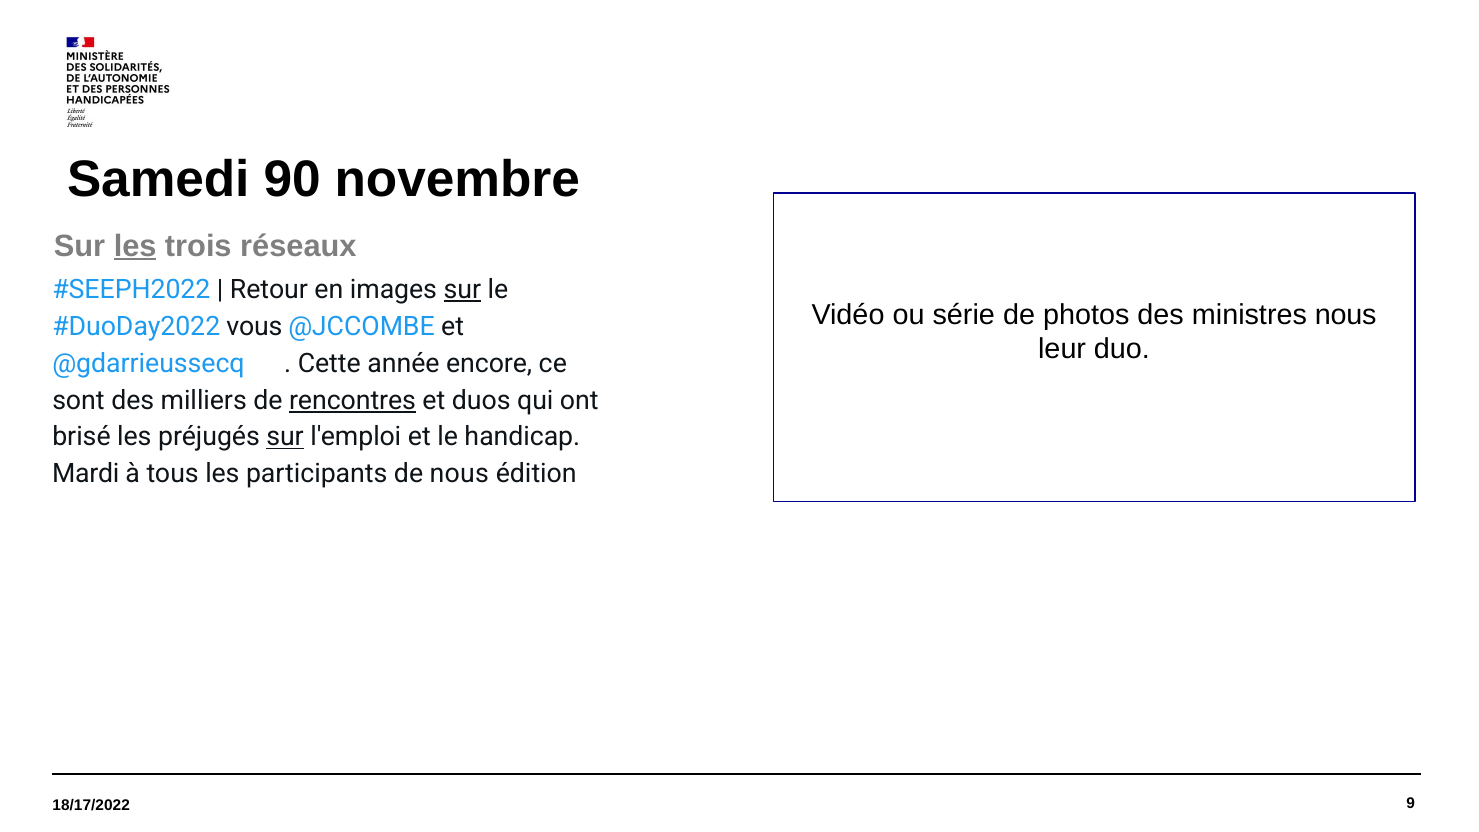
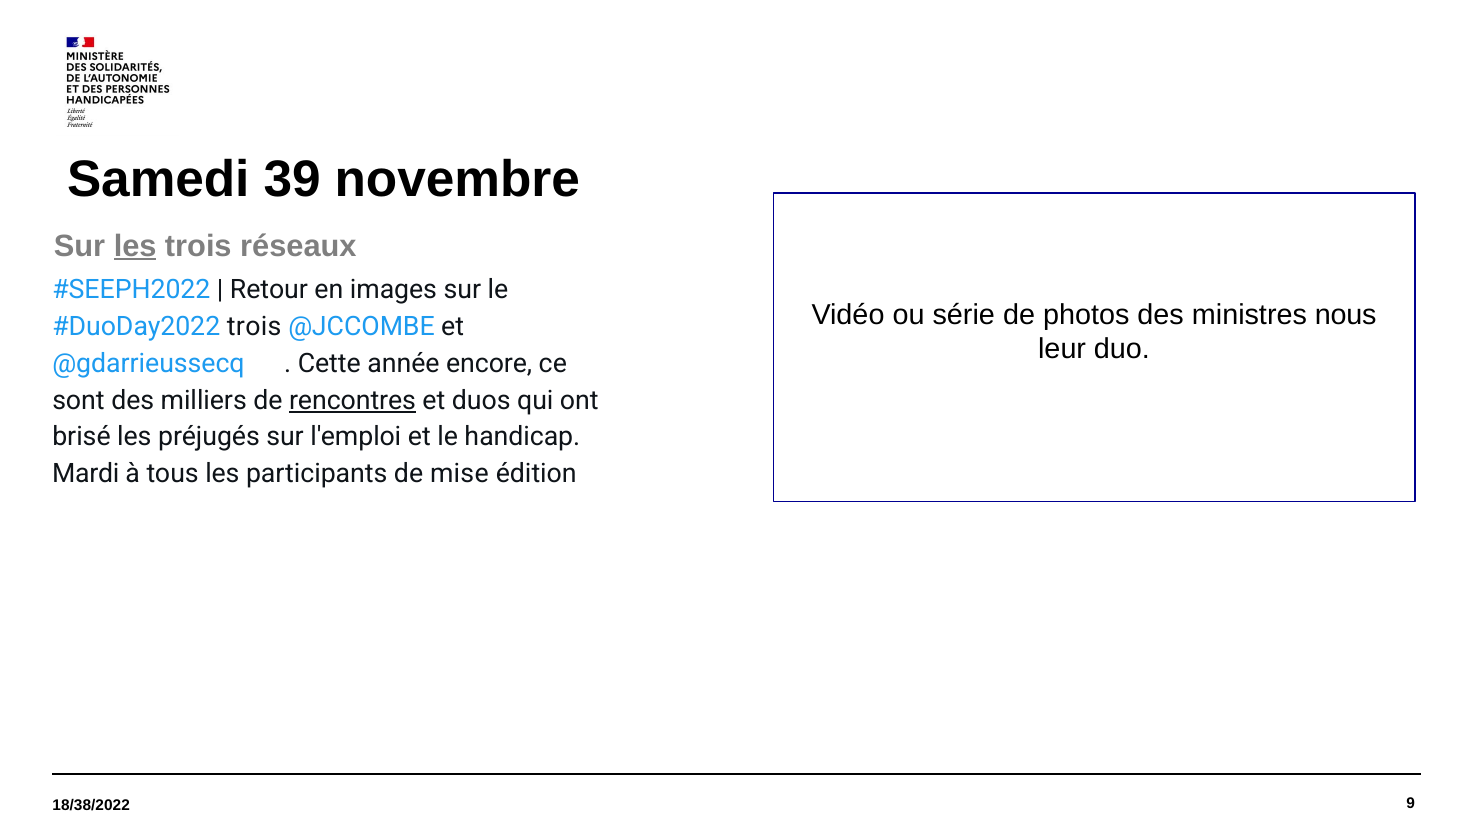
90: 90 -> 39
sur at (462, 290) underline: present -> none
vous at (254, 327): vous -> trois
sur at (285, 437) underline: present -> none
de nous: nous -> mise
18/17/2022: 18/17/2022 -> 18/38/2022
